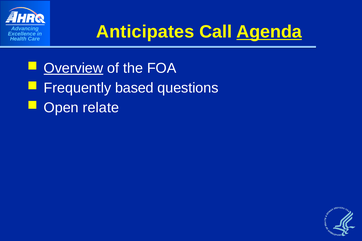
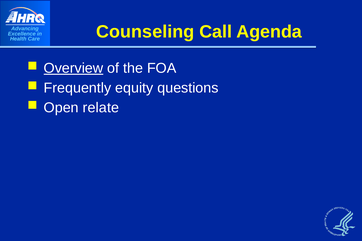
Anticipates: Anticipates -> Counseling
Agenda underline: present -> none
based: based -> equity
